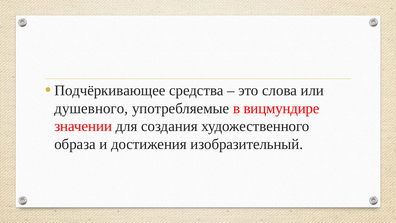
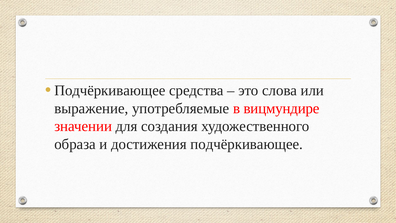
душевного: душевного -> выражение
достижения изобразительный: изобразительный -> подчёркивающее
